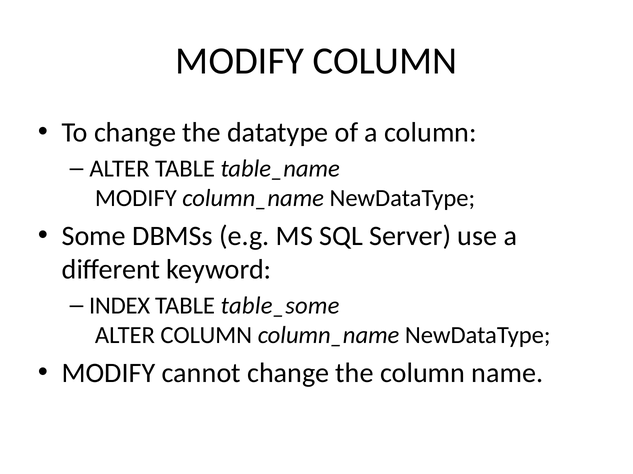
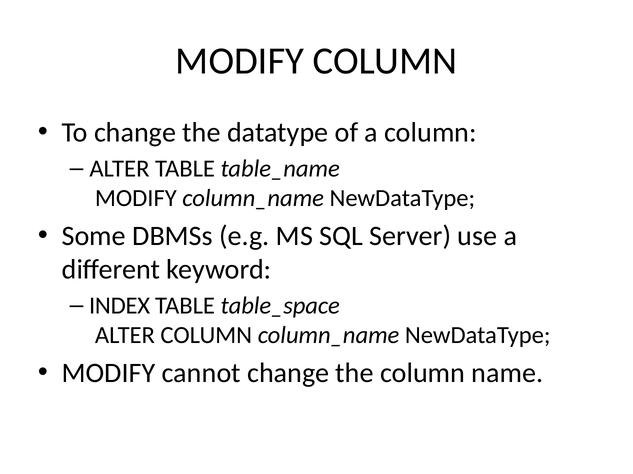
table_some: table_some -> table_space
